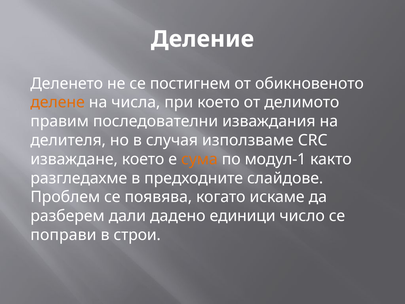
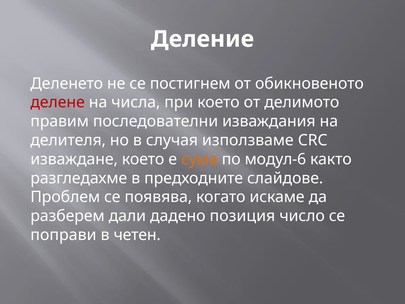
делене colour: orange -> red
модул-1: модул-1 -> модул-6
единици: единици -> позиция
строи: строи -> четен
